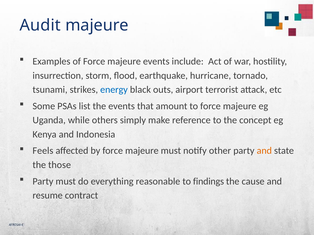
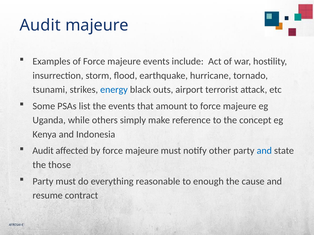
Feels at (43, 151): Feels -> Audit
and at (264, 151) colour: orange -> blue
findings: findings -> enough
